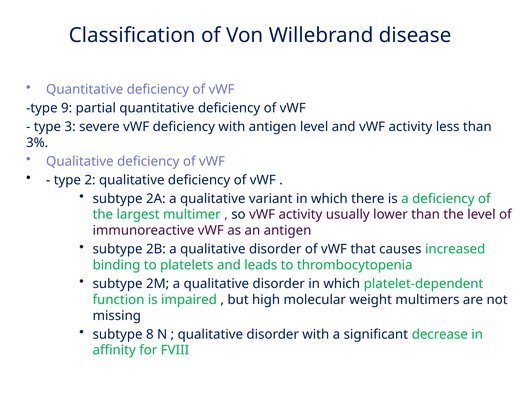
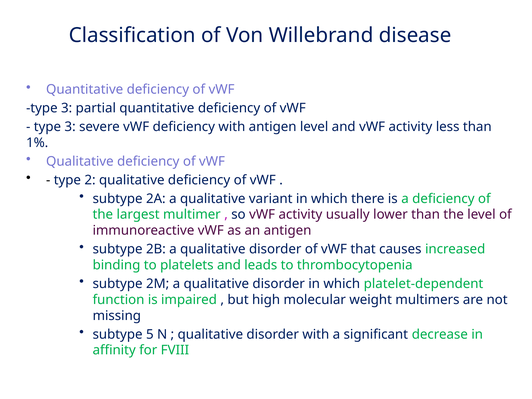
9 at (67, 108): 9 -> 3
3%: 3% -> 1%
8: 8 -> 5
